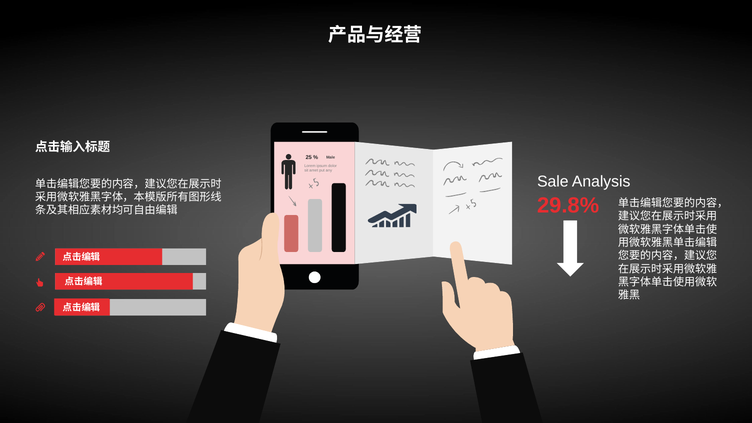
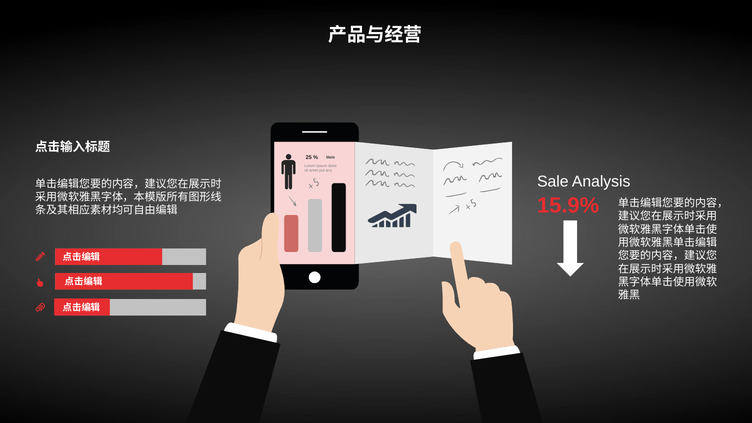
29.8%: 29.8% -> 15.9%
